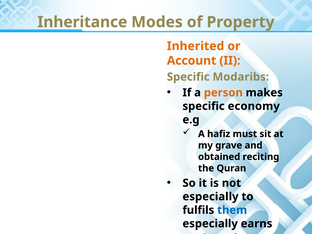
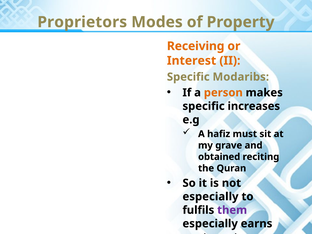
Inheritance: Inheritance -> Proprietors
Inherited: Inherited -> Receiving
Account: Account -> Interest
economy: economy -> increases
them colour: blue -> purple
